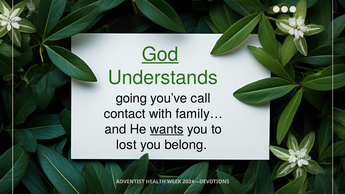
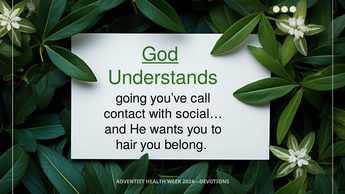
family…: family… -> social…
wants underline: present -> none
lost: lost -> hair
